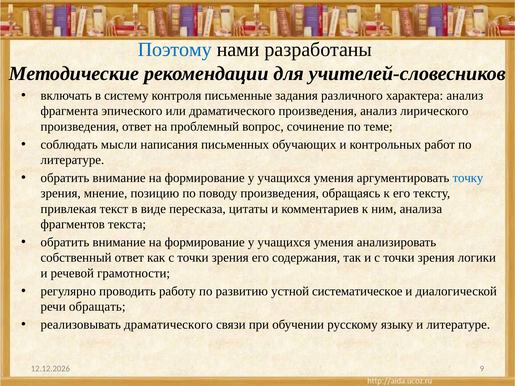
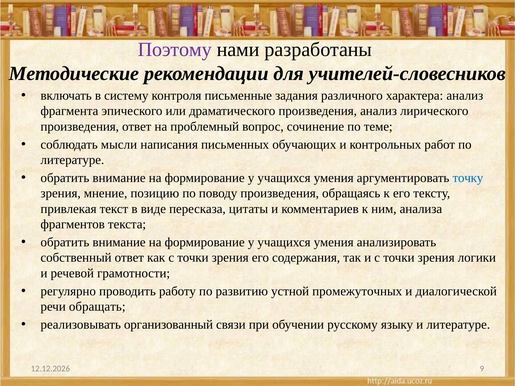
Поэтому colour: blue -> purple
систематическое: систематическое -> промежуточных
реализовывать драматического: драматического -> организованный
